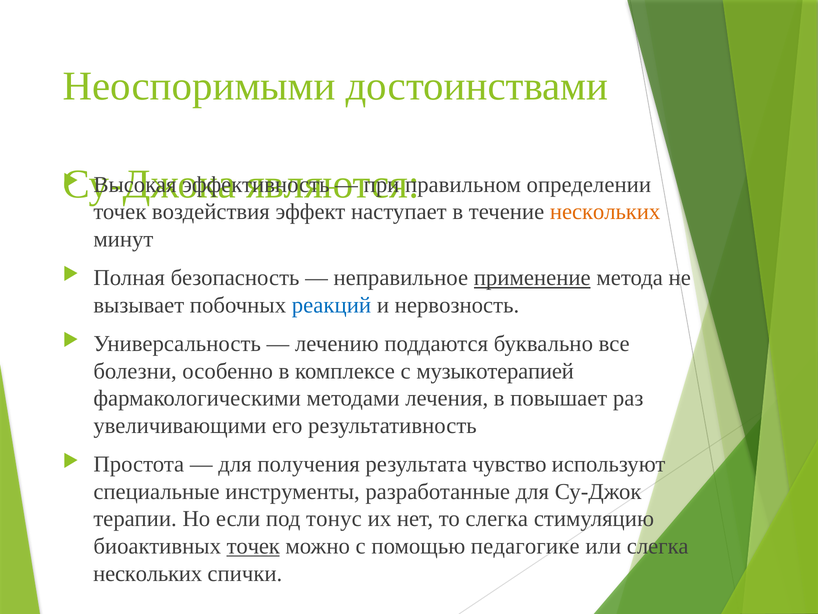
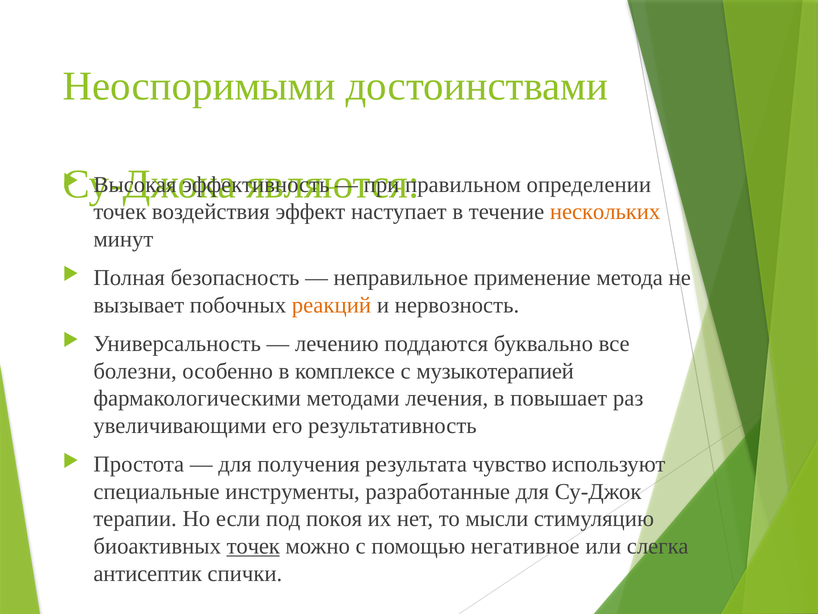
применение underline: present -> none
реакций colour: blue -> orange
тонус: тонус -> покоя
то слегка: слегка -> мысли
педагогике: педагогике -> негативное
нескольких at (148, 573): нескольких -> антисептик
